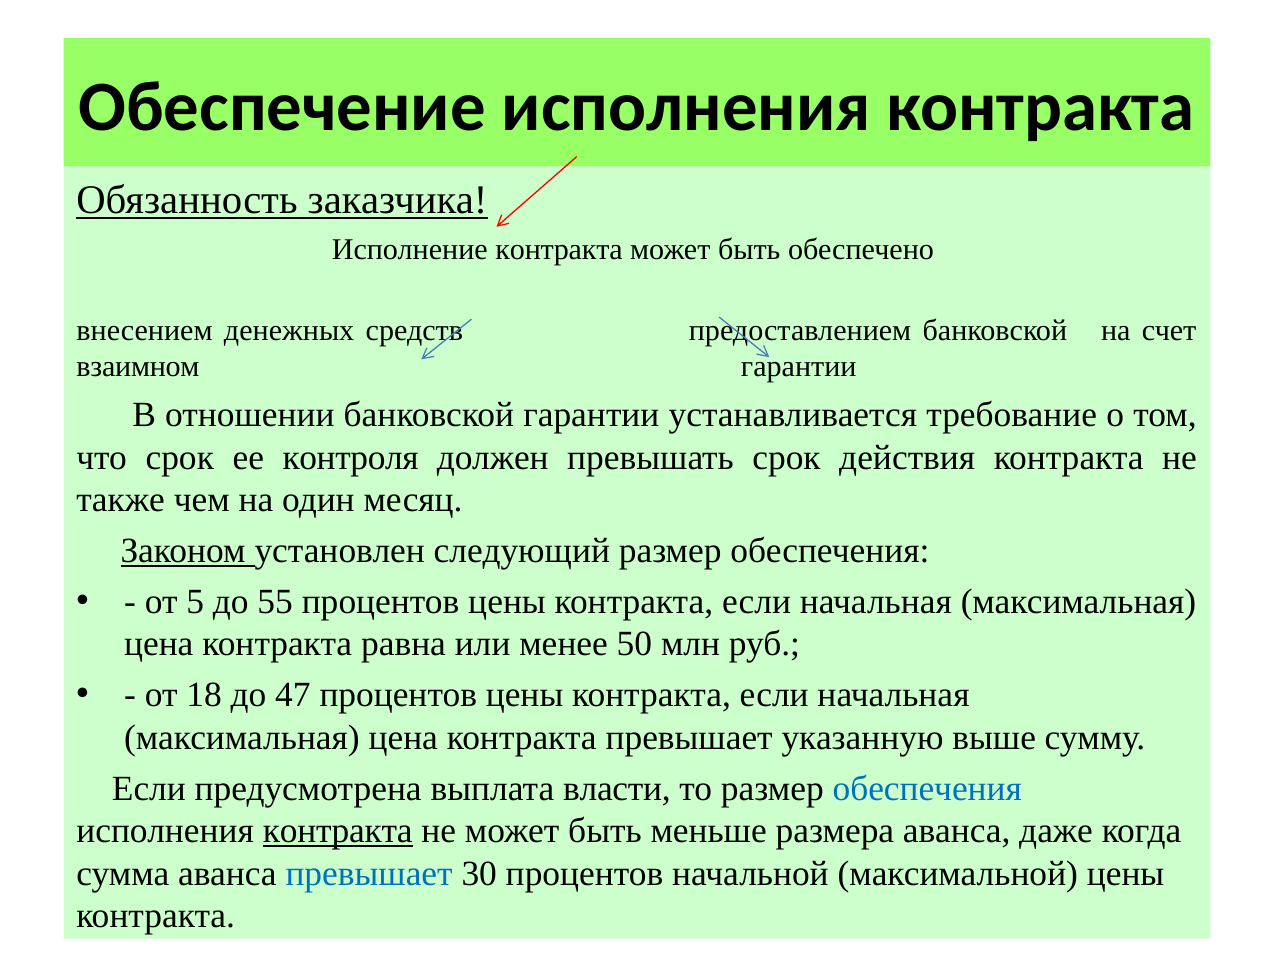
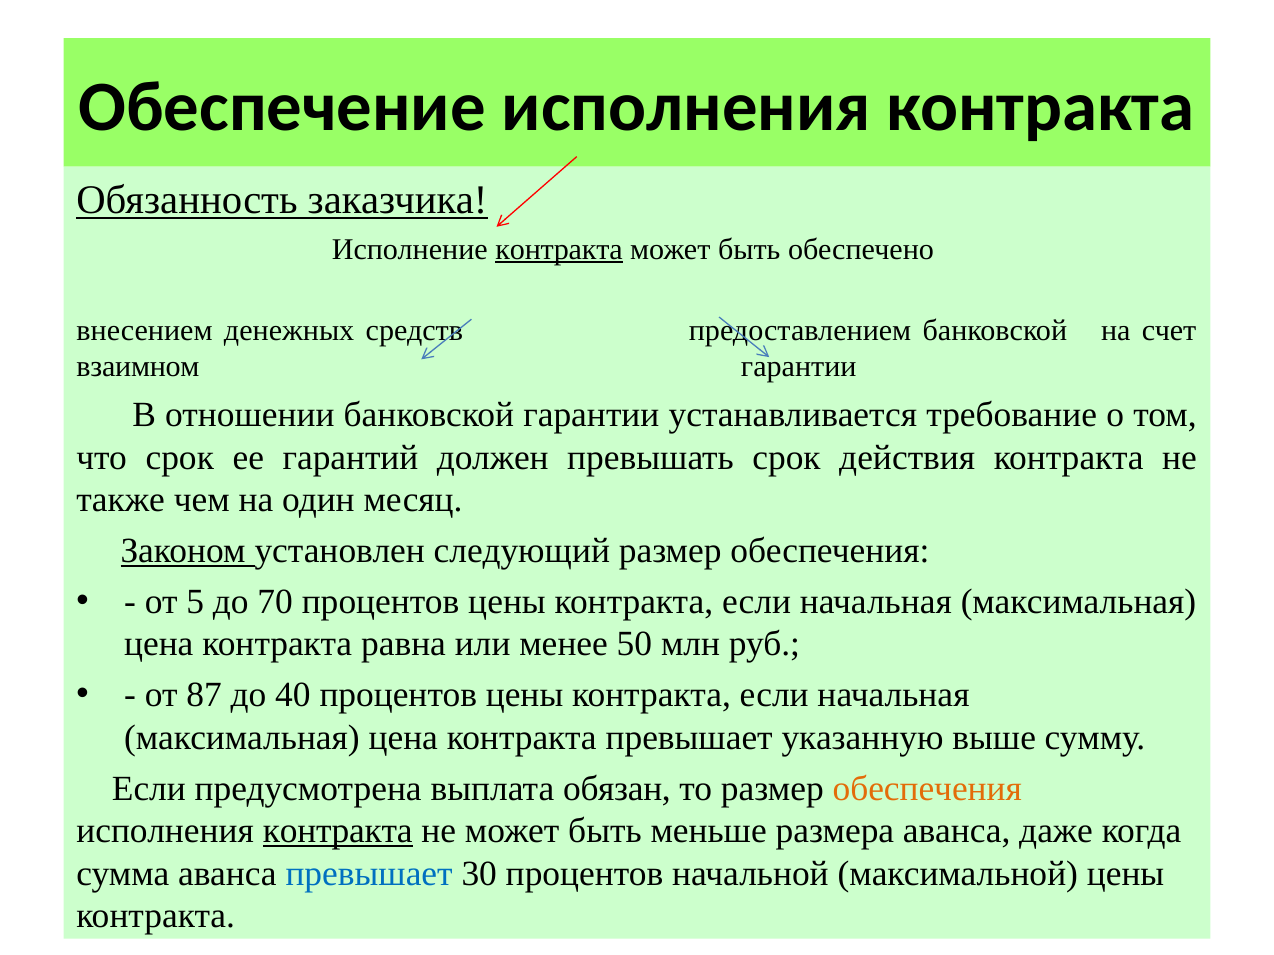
контракта at (559, 249) underline: none -> present
контроля: контроля -> гарантий
55: 55 -> 70
18: 18 -> 87
47: 47 -> 40
власти: власти -> обязан
обеспечения at (927, 789) colour: blue -> orange
